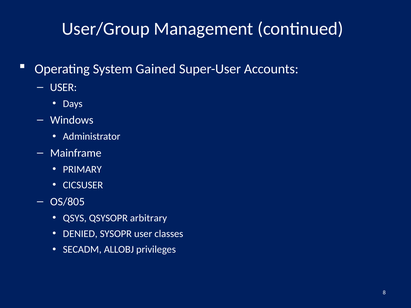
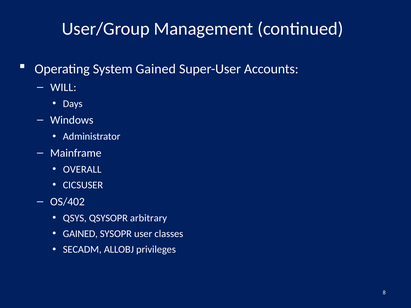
USER at (63, 87): USER -> WILL
PRIMARY: PRIMARY -> OVERALL
OS/805: OS/805 -> OS/402
DENIED at (80, 234): DENIED -> GAINED
